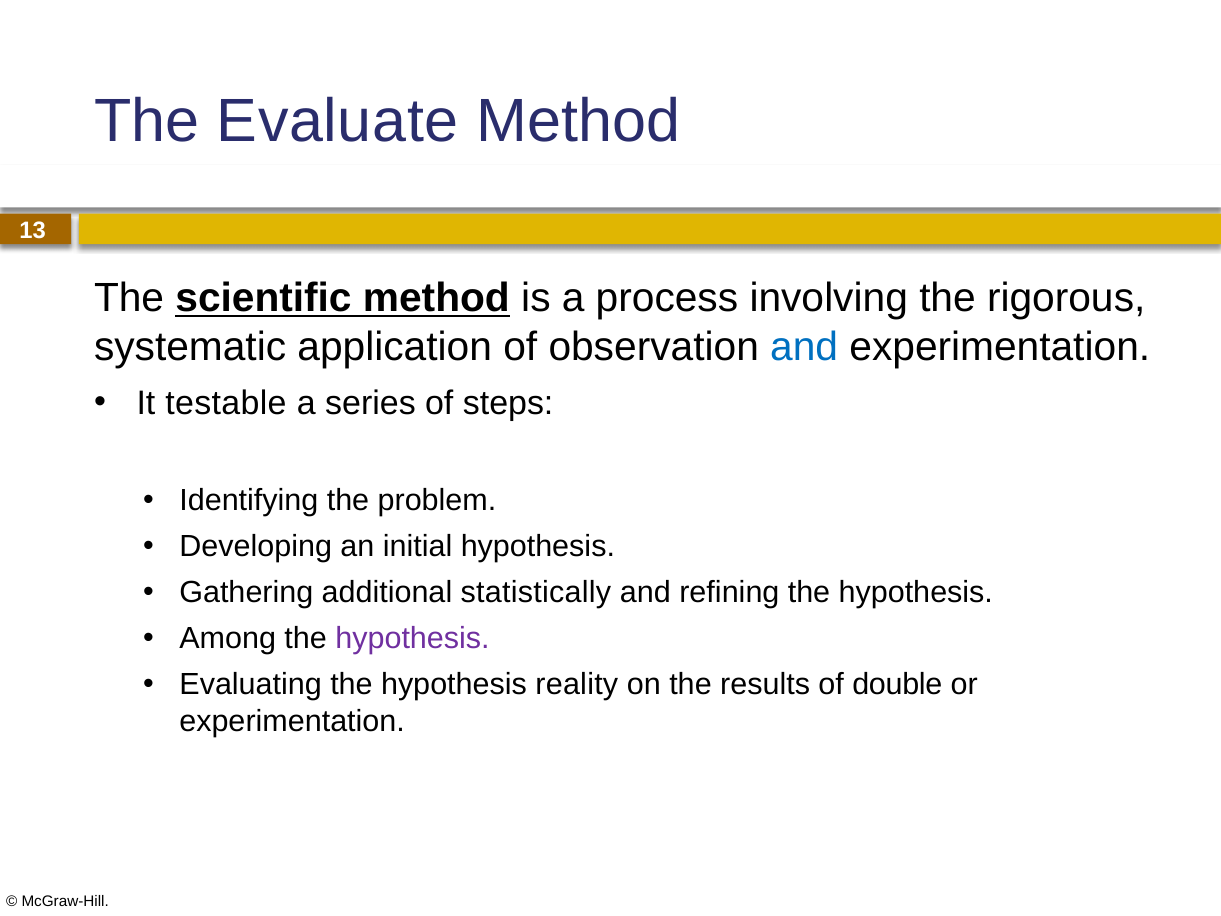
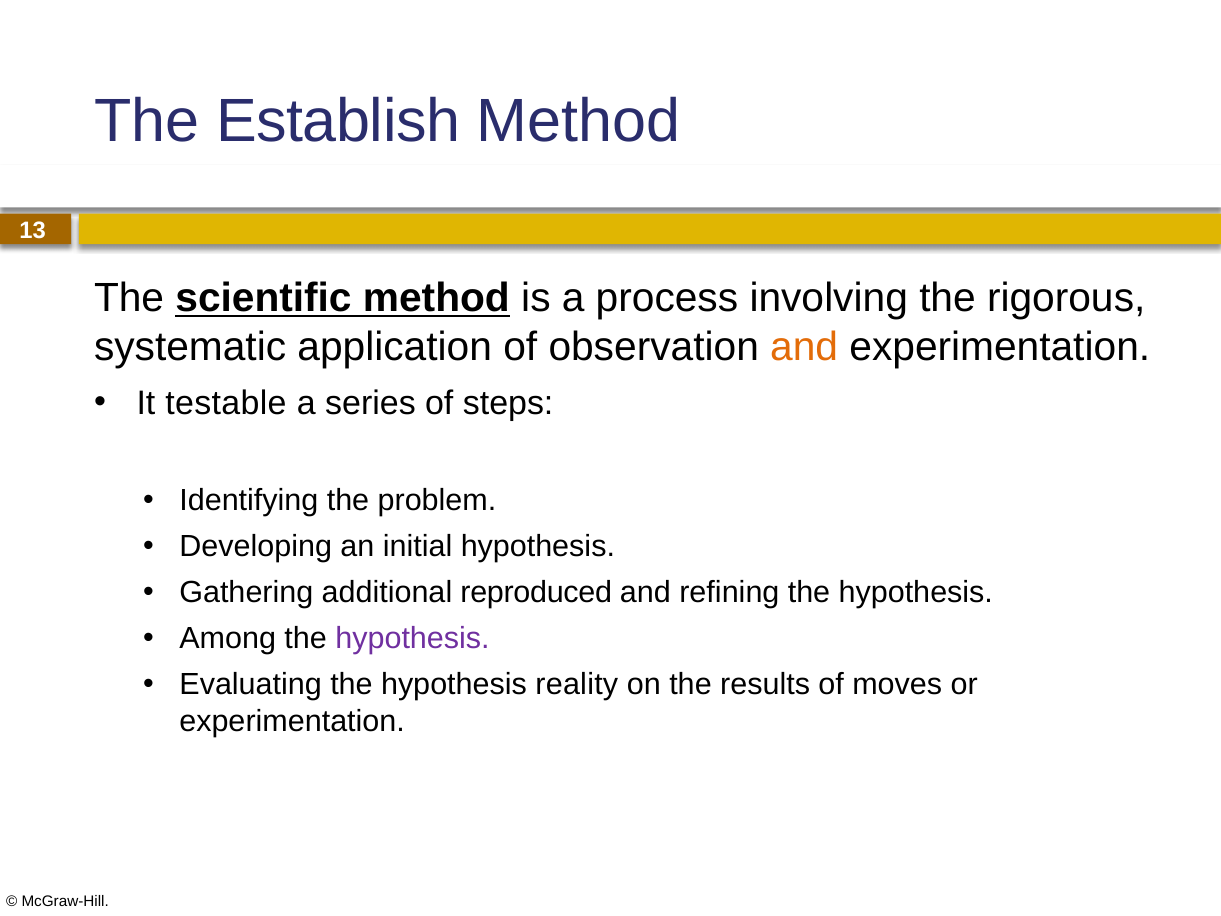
Evaluate: Evaluate -> Establish
and at (804, 347) colour: blue -> orange
statistically: statistically -> reproduced
double: double -> moves
